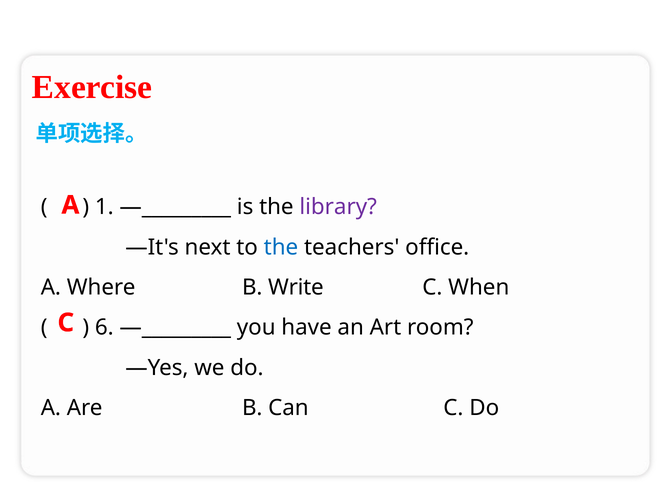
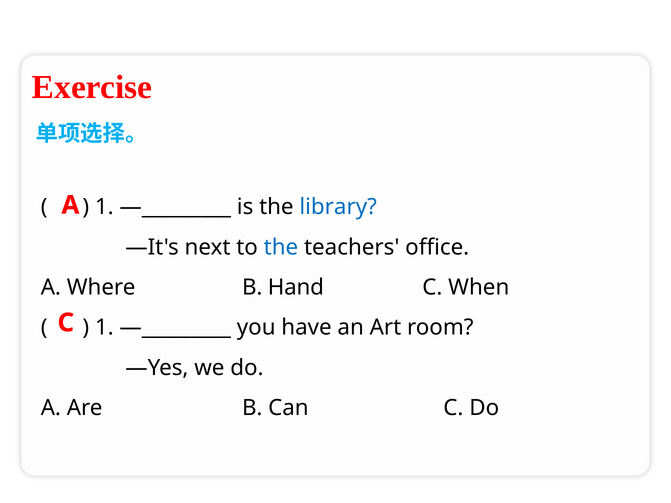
library colour: purple -> blue
Write: Write -> Hand
6 at (104, 328): 6 -> 1
